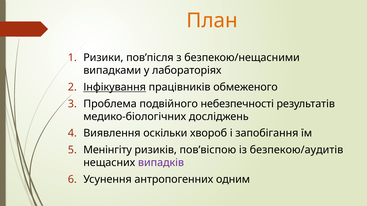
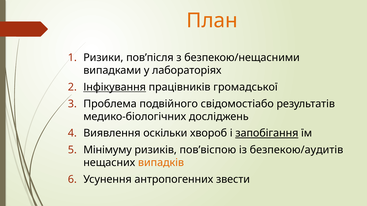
обмеженого: обмеженого -> громадської
небезпечності: небезпечності -> свідомостіабо
запобігання underline: none -> present
Менінгіту: Менінгіту -> Мінімуму
випадків colour: purple -> orange
одним: одним -> звести
